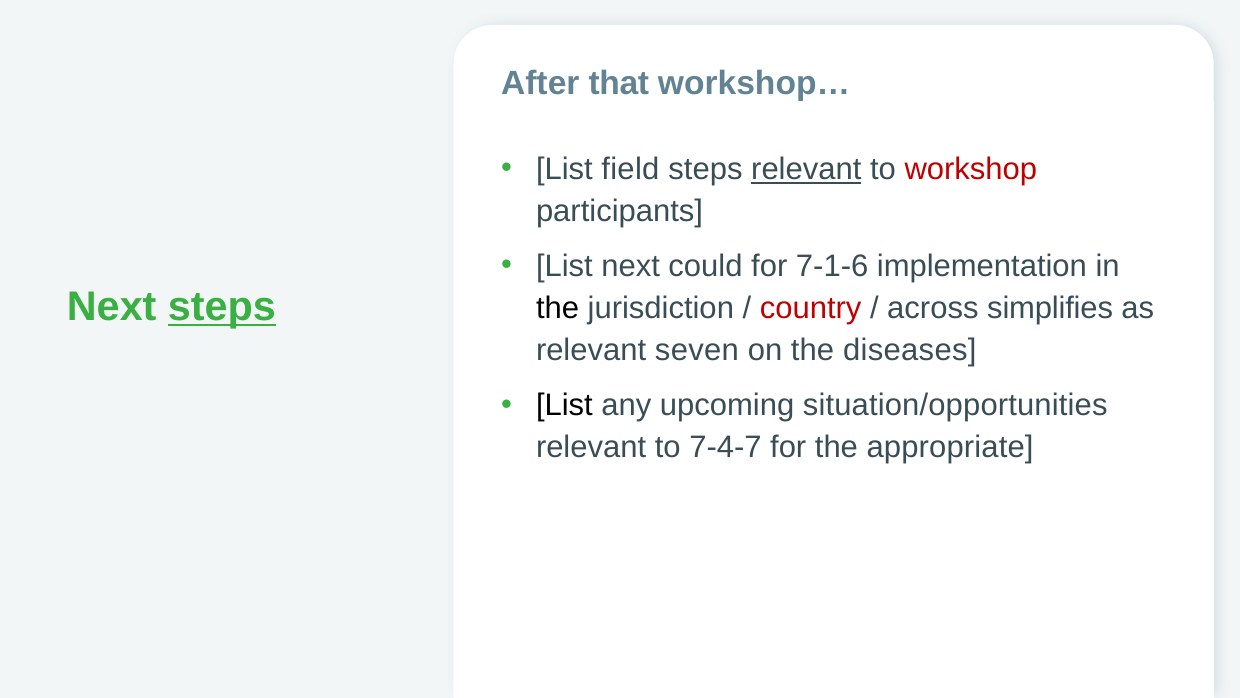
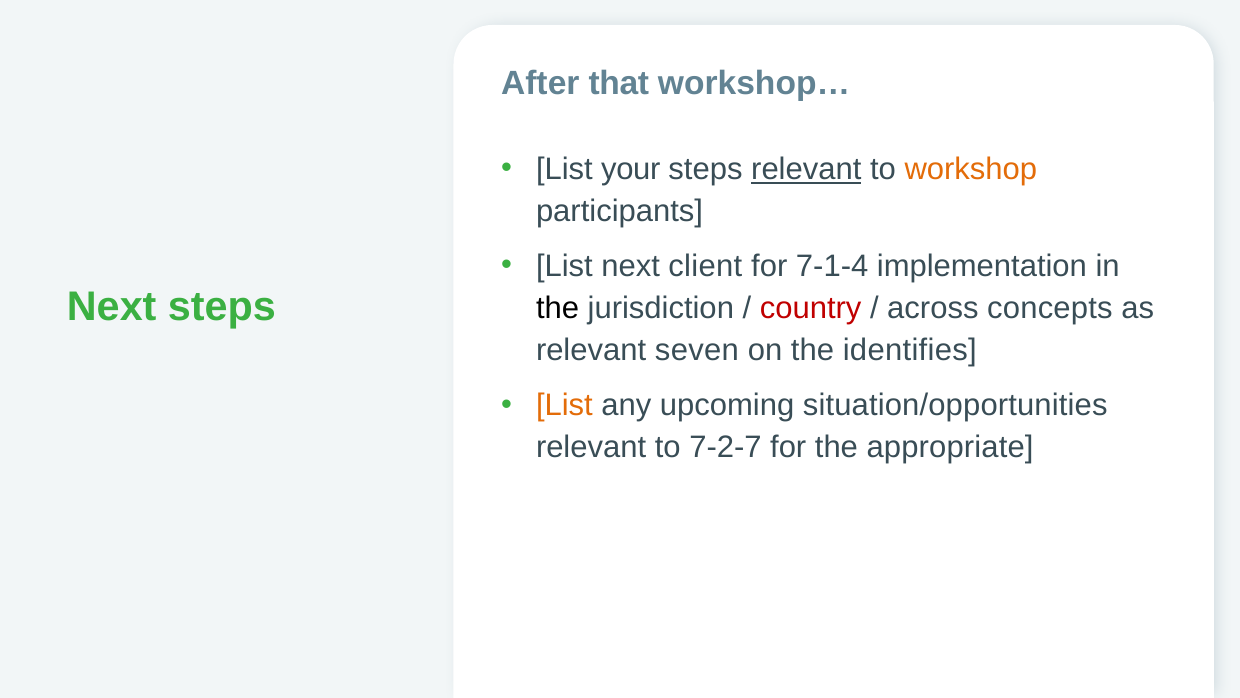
field: field -> your
workshop colour: red -> orange
could: could -> client
7-1-6: 7-1-6 -> 7-1-4
steps at (222, 307) underline: present -> none
simplifies: simplifies -> concepts
diseases: diseases -> identifies
List at (564, 405) colour: black -> orange
7-4-7: 7-4-7 -> 7-2-7
